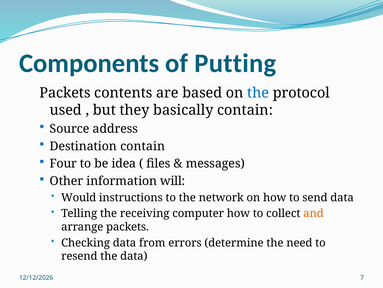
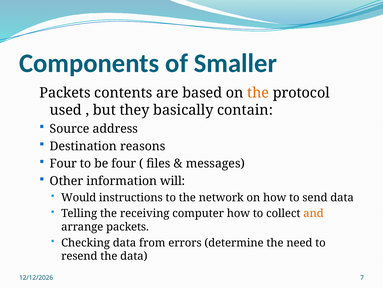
Putting: Putting -> Smaller
the at (258, 93) colour: blue -> orange
Destination contain: contain -> reasons
be idea: idea -> four
